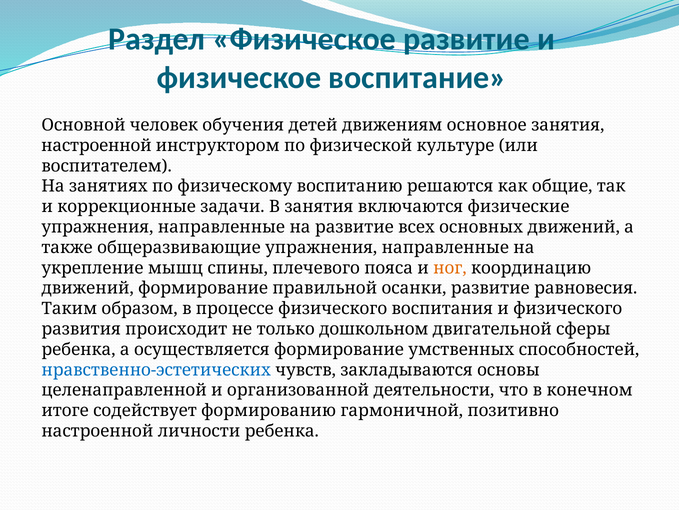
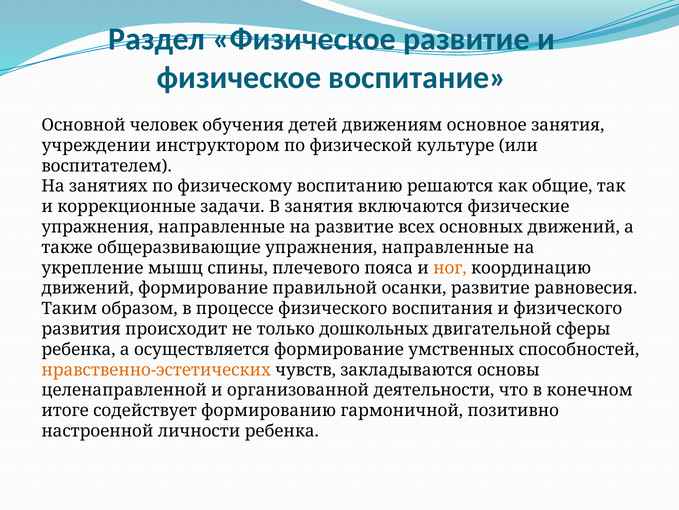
настроенной at (96, 145): настроенной -> учреждении
дошкольном: дошкольном -> дошкольных
нравственно-эстетических colour: blue -> orange
